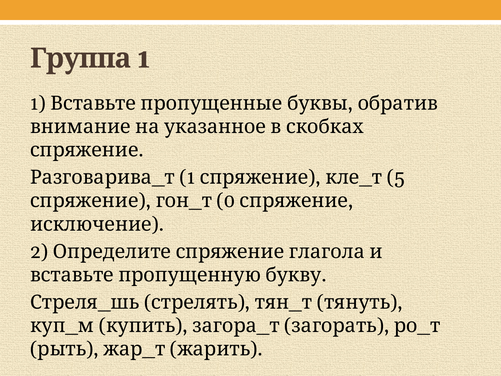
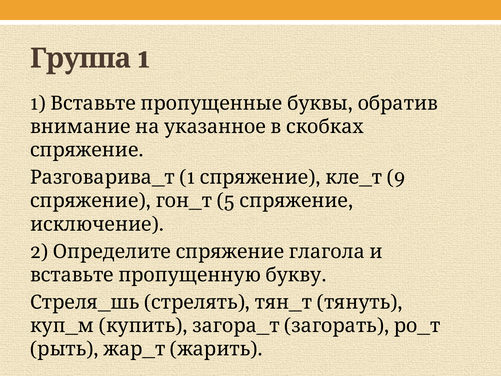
5: 5 -> 9
0: 0 -> 5
